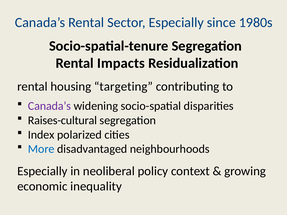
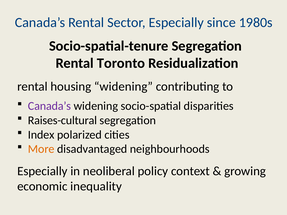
Impacts: Impacts -> Toronto
housing targeting: targeting -> widening
More colour: blue -> orange
